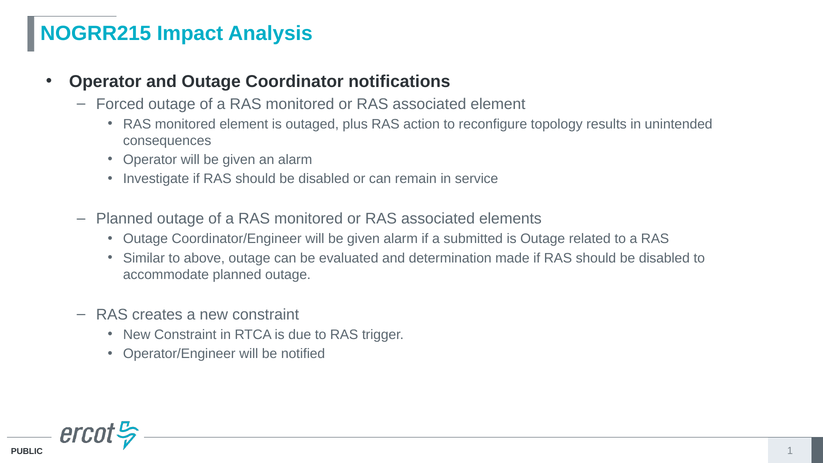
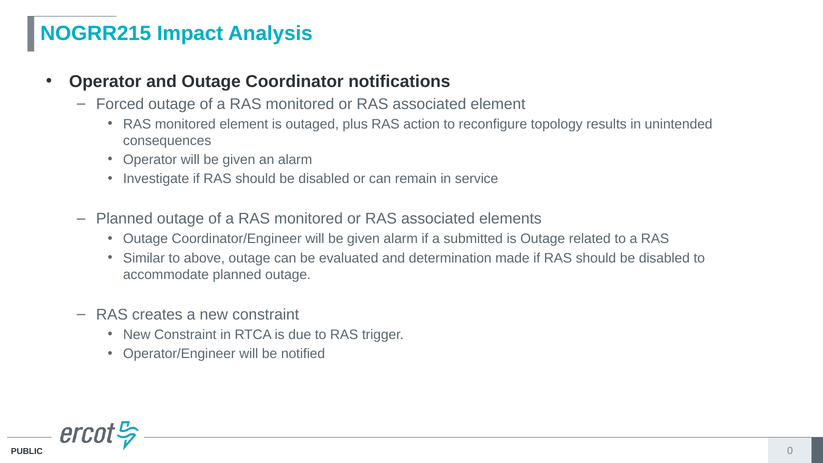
1: 1 -> 0
